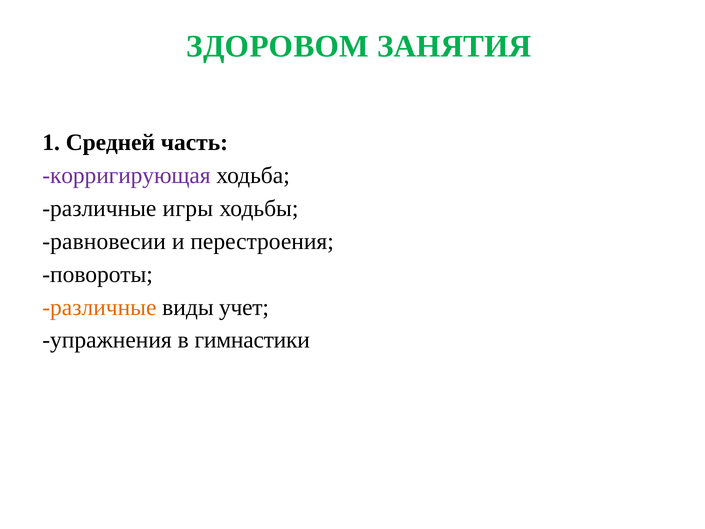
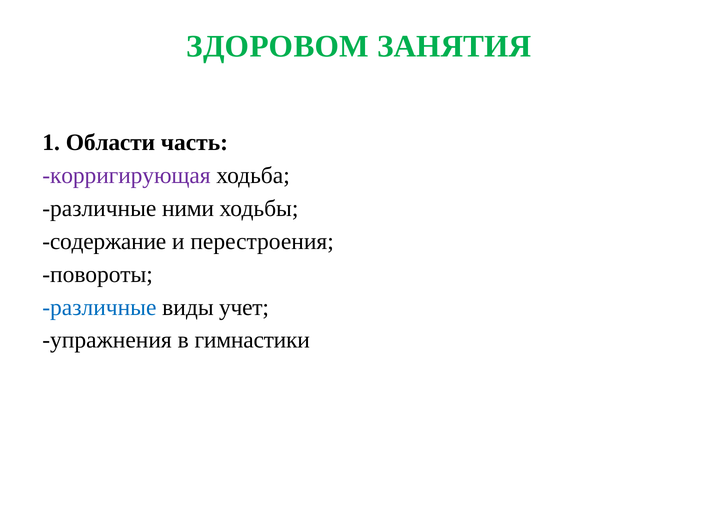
Средней: Средней -> Области
игры: игры -> ними
равновесии: равновесии -> содержание
различные at (99, 307) colour: orange -> blue
